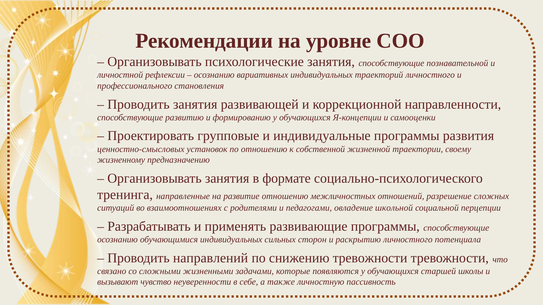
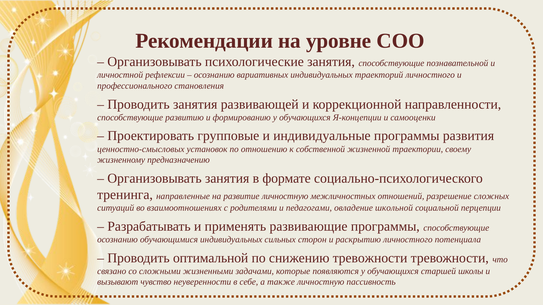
развитие отношению: отношению -> личностную
направлений: направлений -> оптимальной
